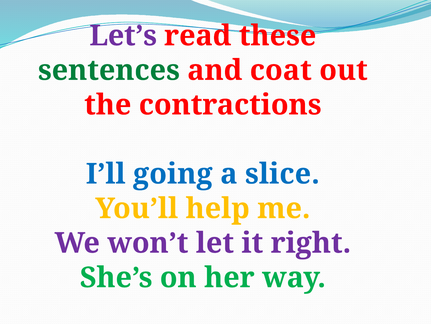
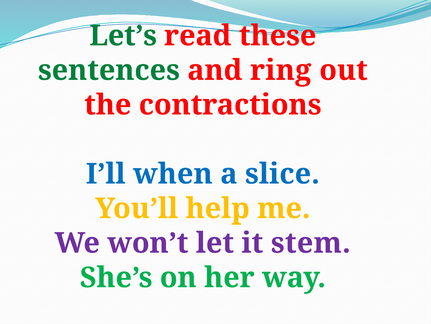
Let’s colour: purple -> green
coat: coat -> ring
going: going -> when
right: right -> stem
